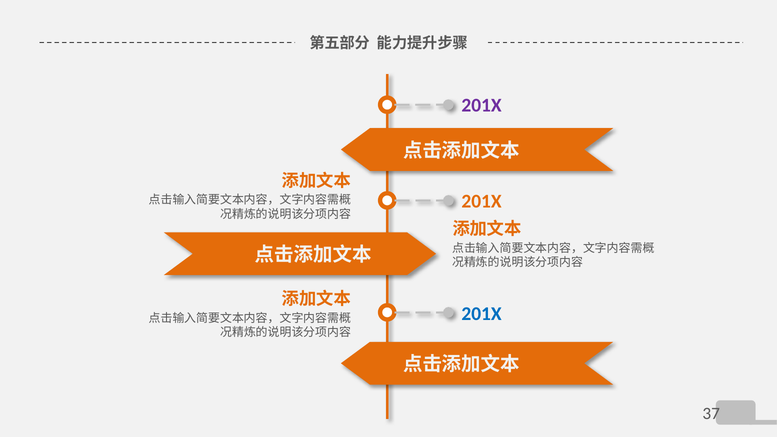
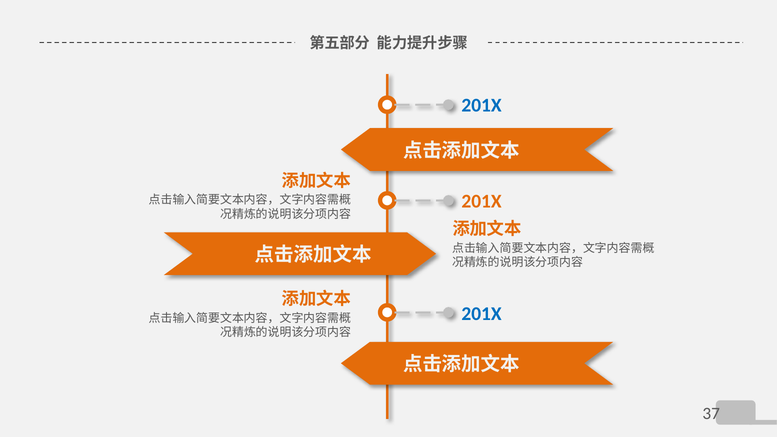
201X at (482, 106) colour: purple -> blue
